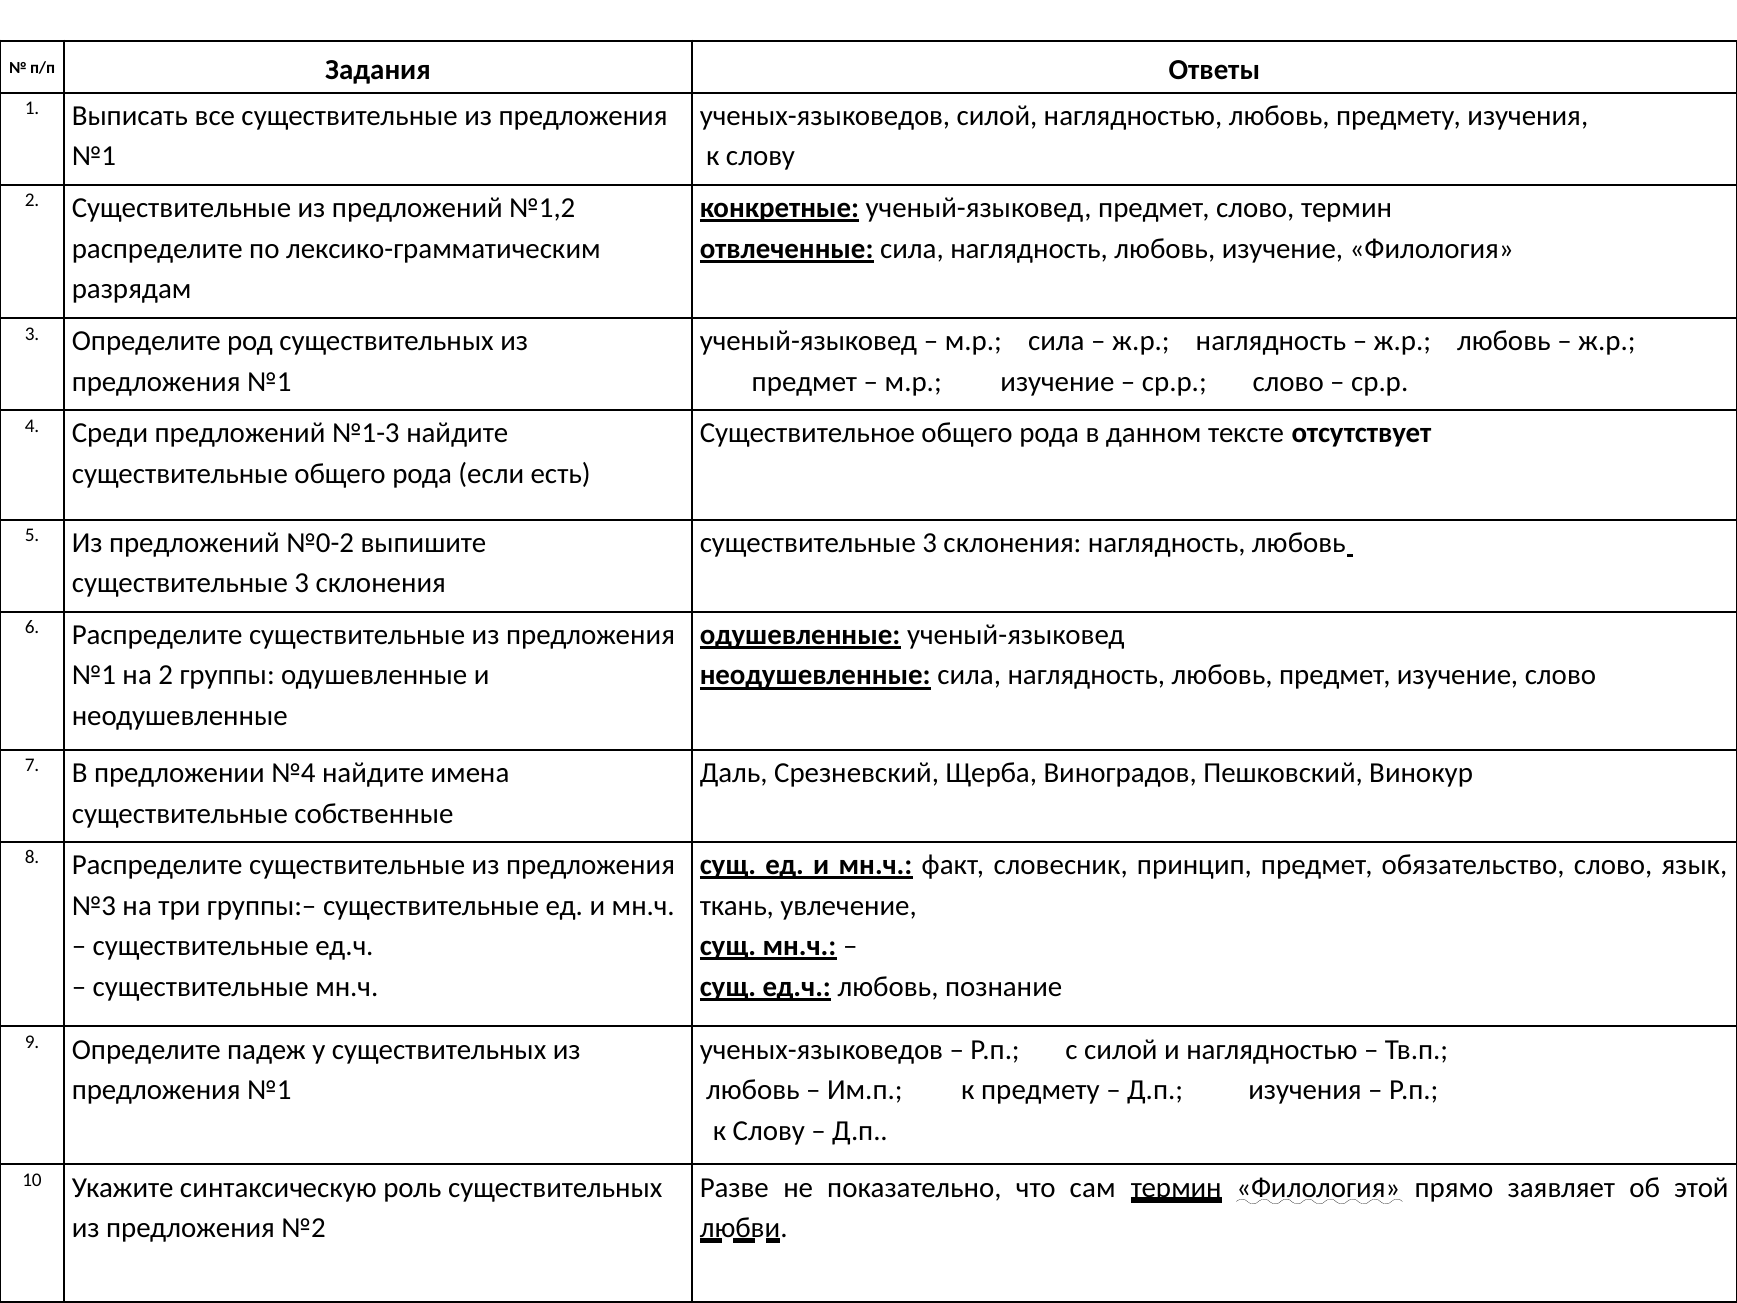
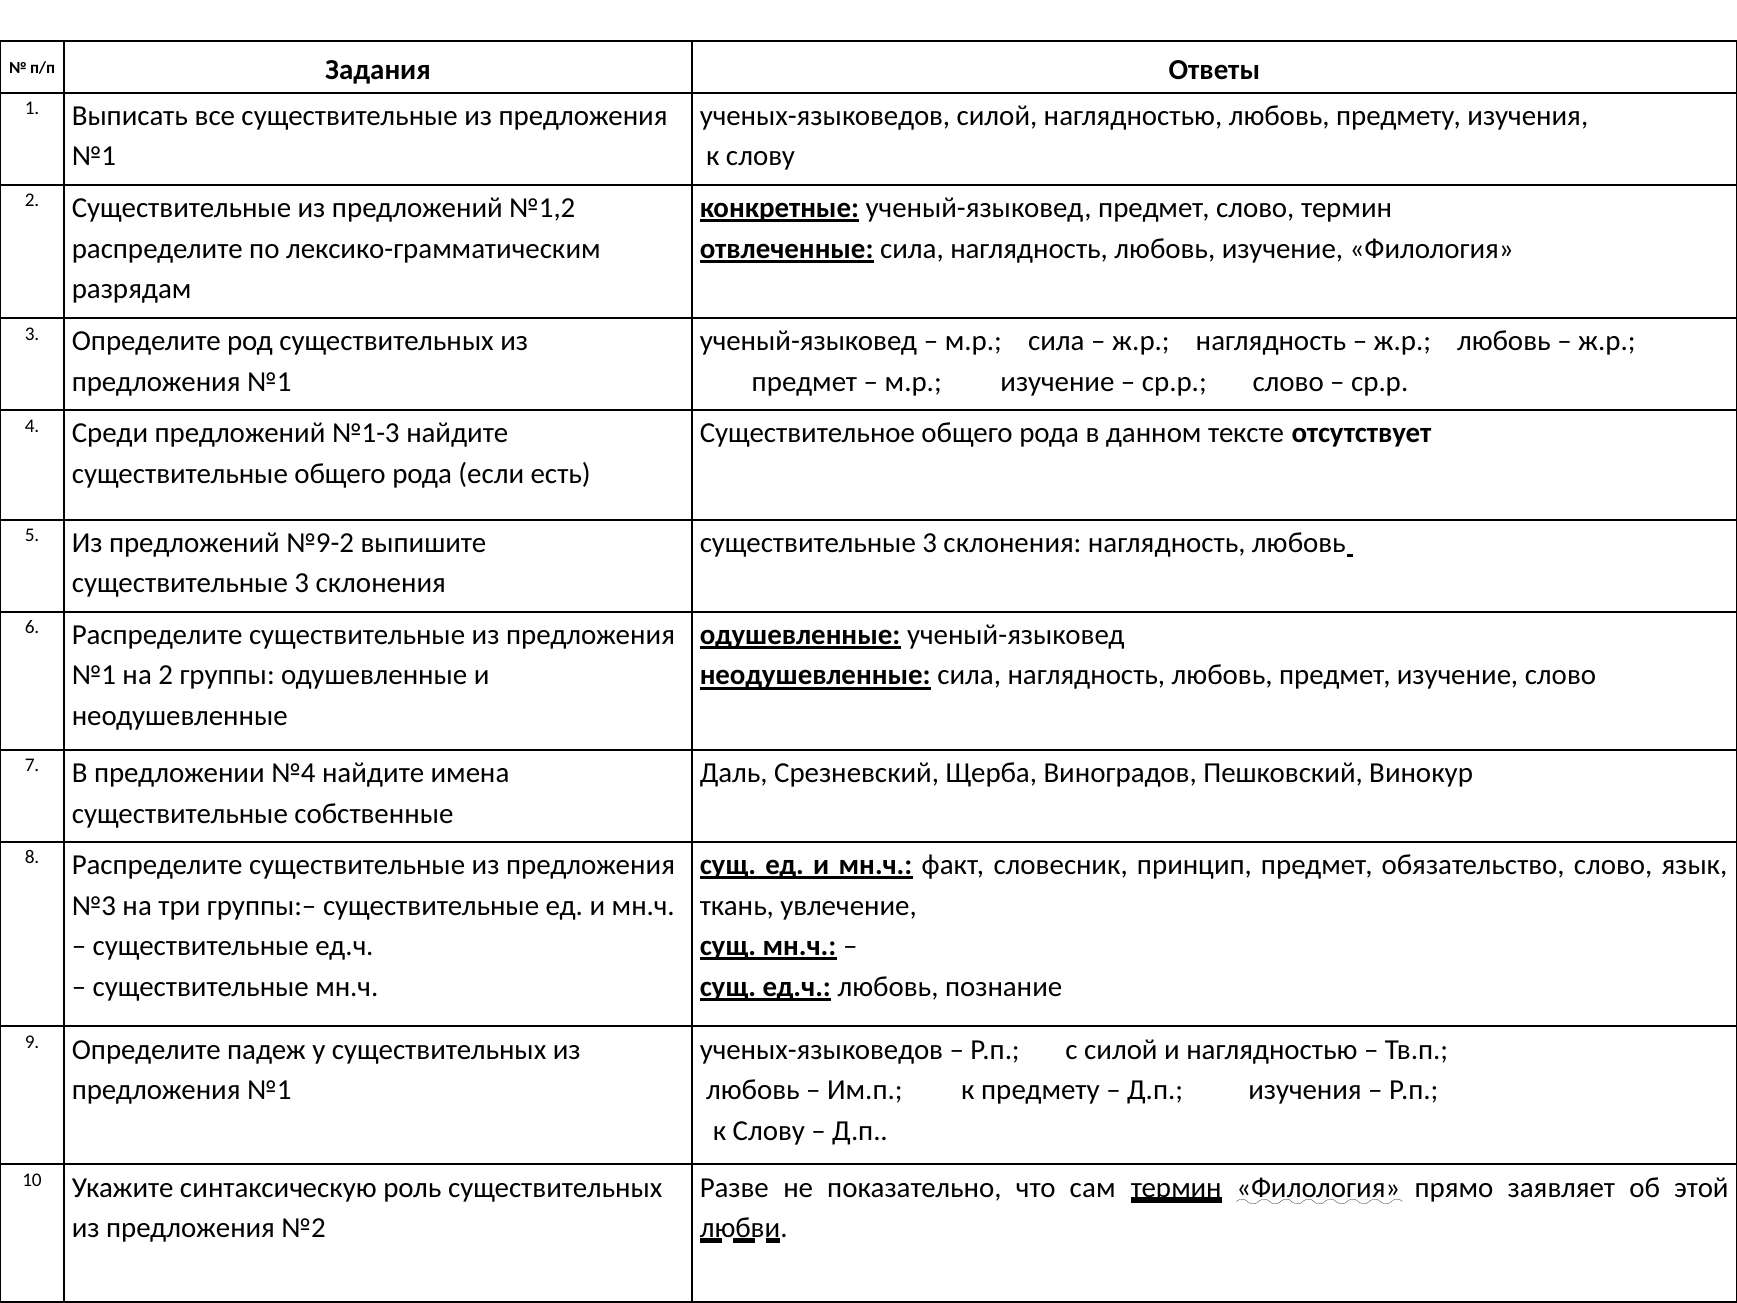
№0-2: №0-2 -> №9-2
